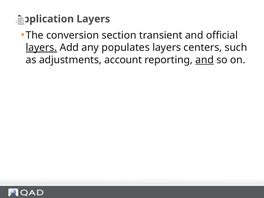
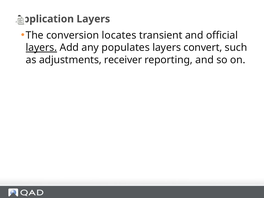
section: section -> locates
centers: centers -> convert
account: account -> receiver
and at (205, 60) underline: present -> none
